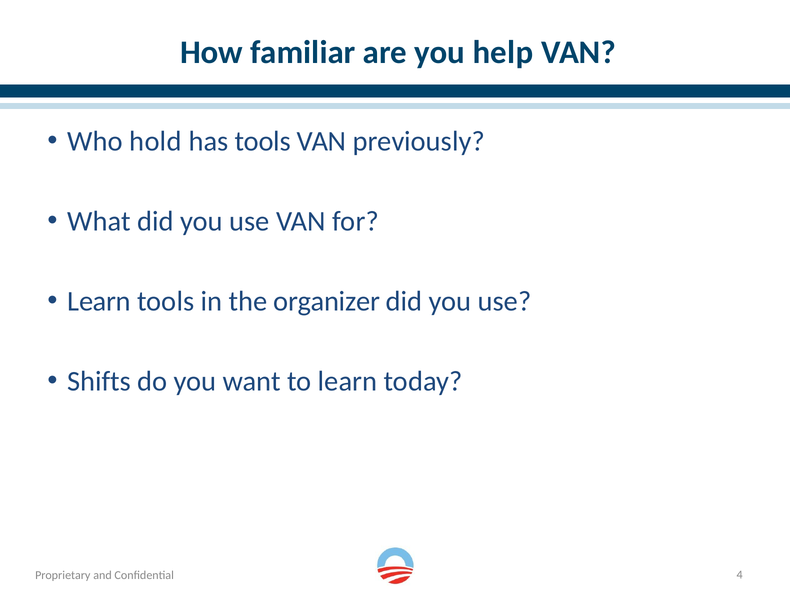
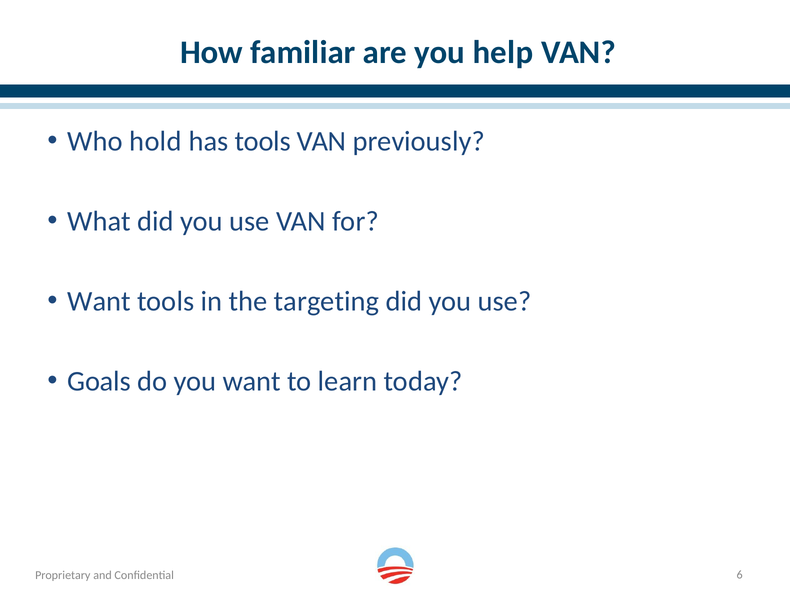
Learn at (99, 302): Learn -> Want
organizer: organizer -> targeting
Shifts: Shifts -> Goals
4: 4 -> 6
